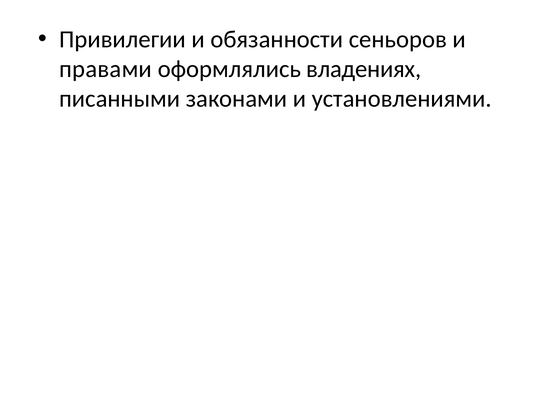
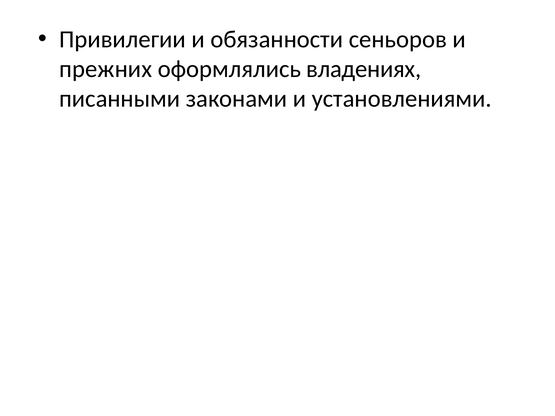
правами: правами -> прежних
